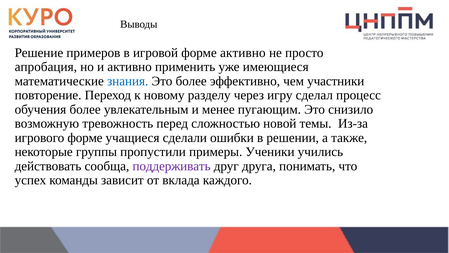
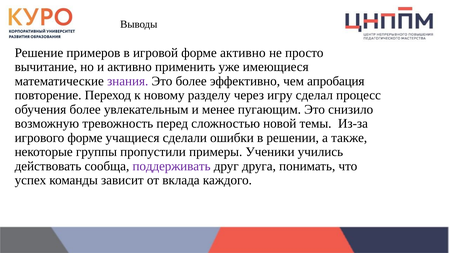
апробация: апробация -> вычитание
знания colour: blue -> purple
участники: участники -> апробация
